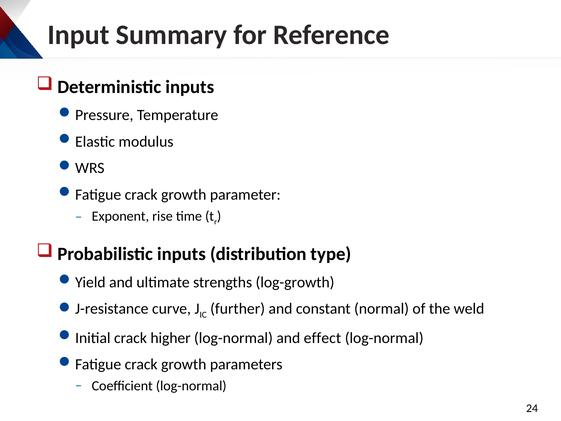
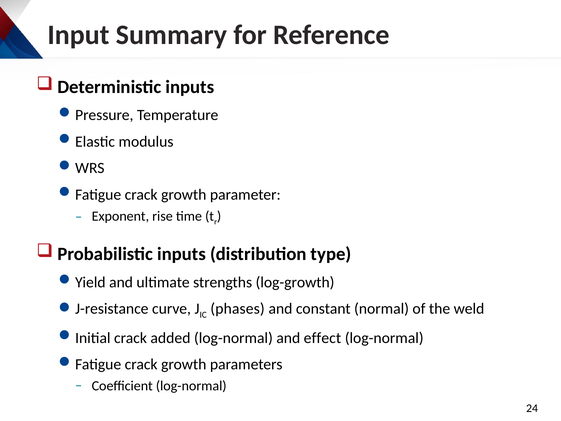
further: further -> phases
higher: higher -> added
